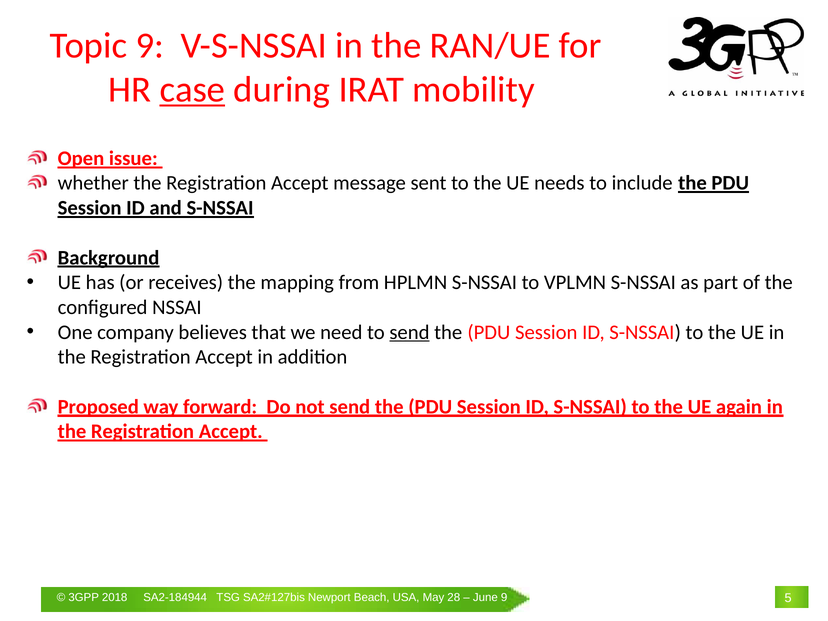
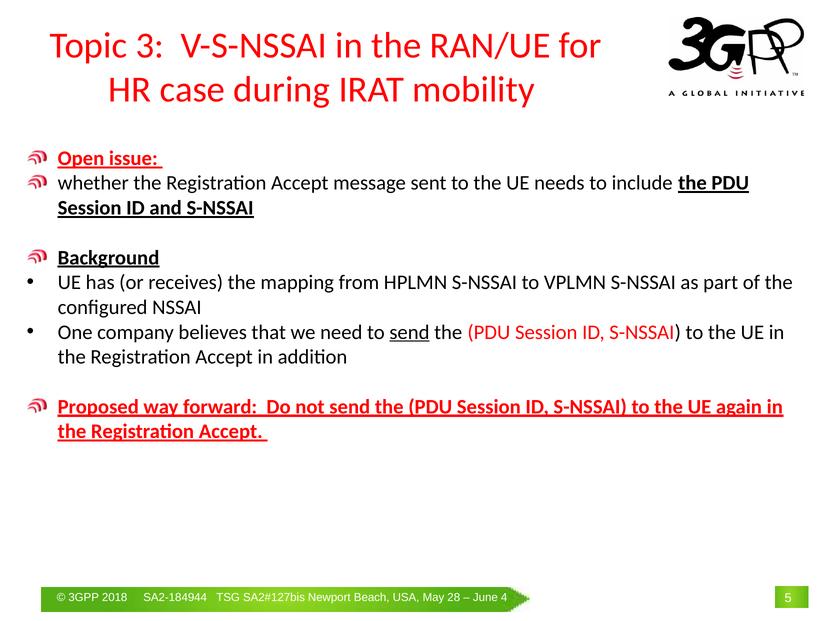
Topic 9: 9 -> 3
case underline: present -> none
9 at (504, 598): 9 -> 4
